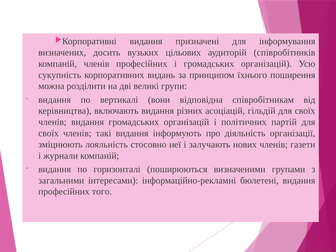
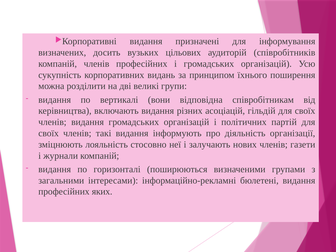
того: того -> яких
